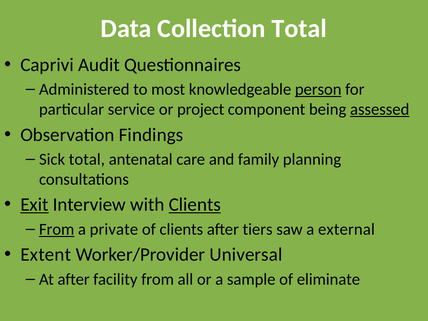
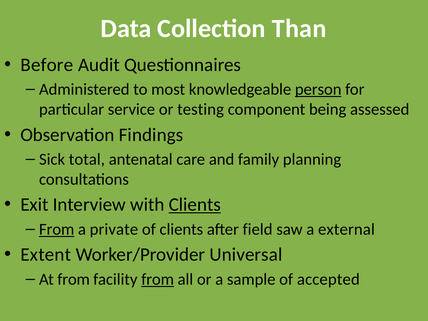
Collection Total: Total -> Than
Caprivi: Caprivi -> Before
project: project -> testing
assessed underline: present -> none
Exit underline: present -> none
tiers: tiers -> field
At after: after -> from
from at (158, 279) underline: none -> present
eliminate: eliminate -> accepted
